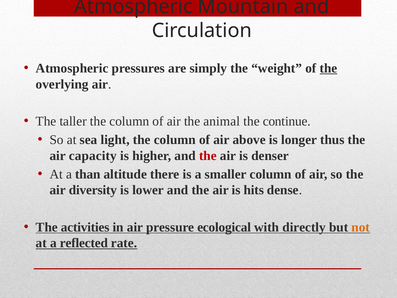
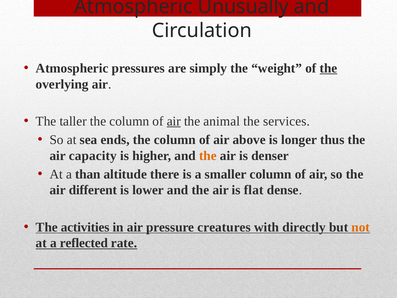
Mountain: Mountain -> Unusually
air at (174, 121) underline: none -> present
continue: continue -> services
light: light -> ends
the at (208, 156) colour: red -> orange
diversity: diversity -> different
hits: hits -> flat
ecological: ecological -> creatures
